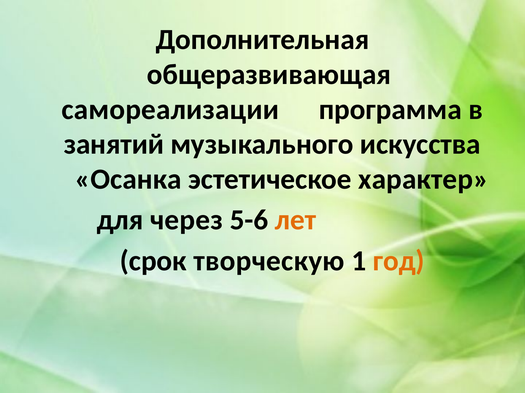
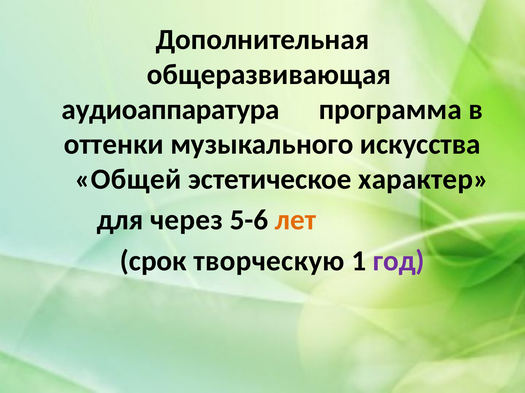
самореализации: самореализации -> аудиоаппаратура
занятий: занятий -> оттенки
Осанка: Осанка -> Общей
год colour: orange -> purple
